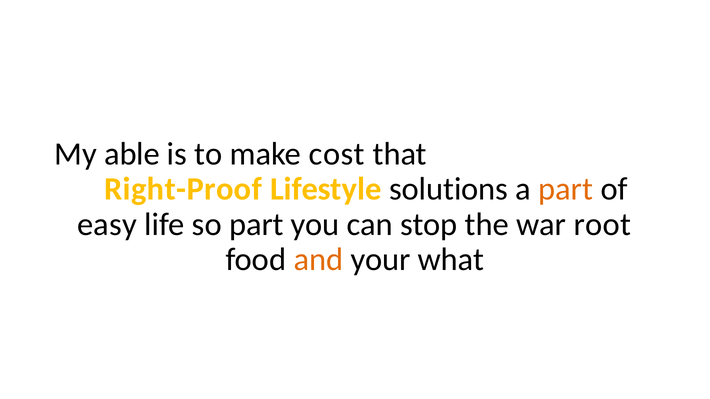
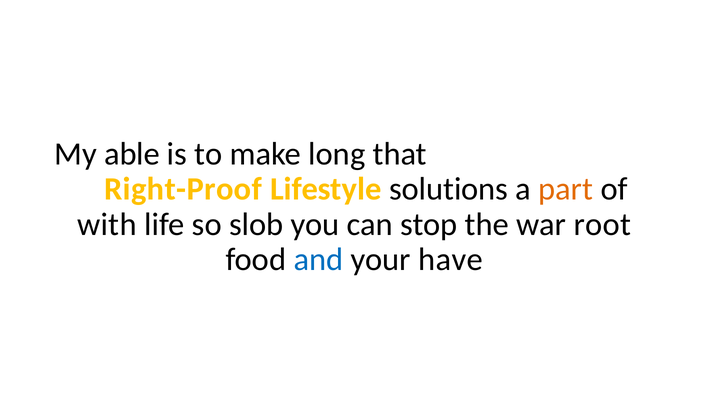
cost: cost -> long
easy: easy -> with
so part: part -> slob
and colour: orange -> blue
what: what -> have
